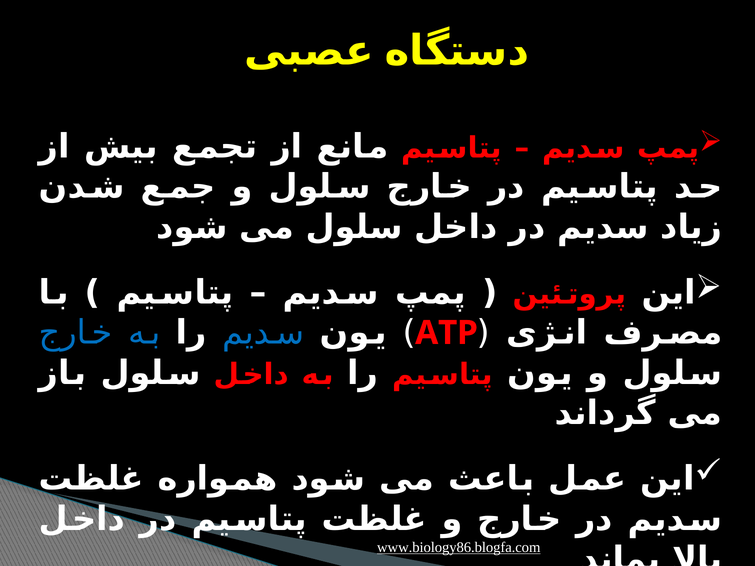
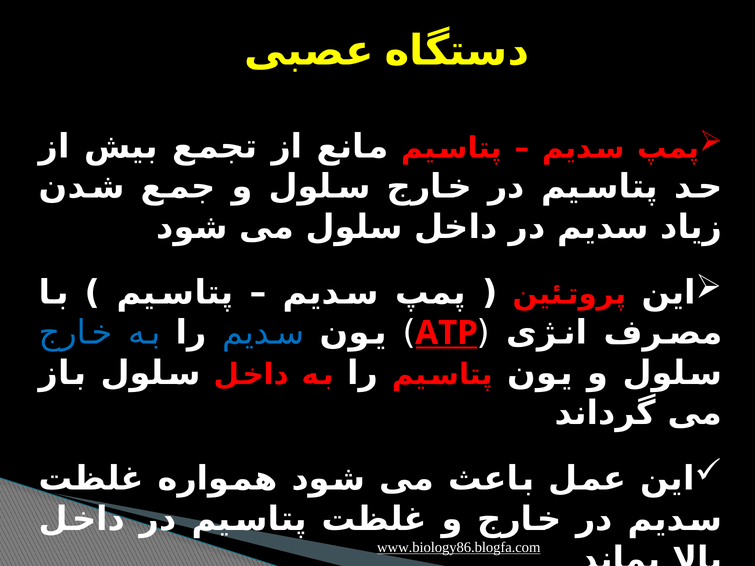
ATP underline: none -> present
